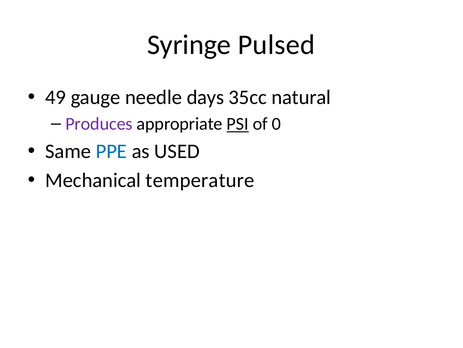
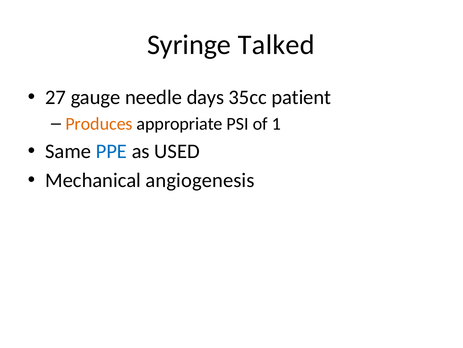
Pulsed: Pulsed -> Talked
49: 49 -> 27
natural: natural -> patient
Produces colour: purple -> orange
PSI underline: present -> none
0: 0 -> 1
temperature: temperature -> angiogenesis
